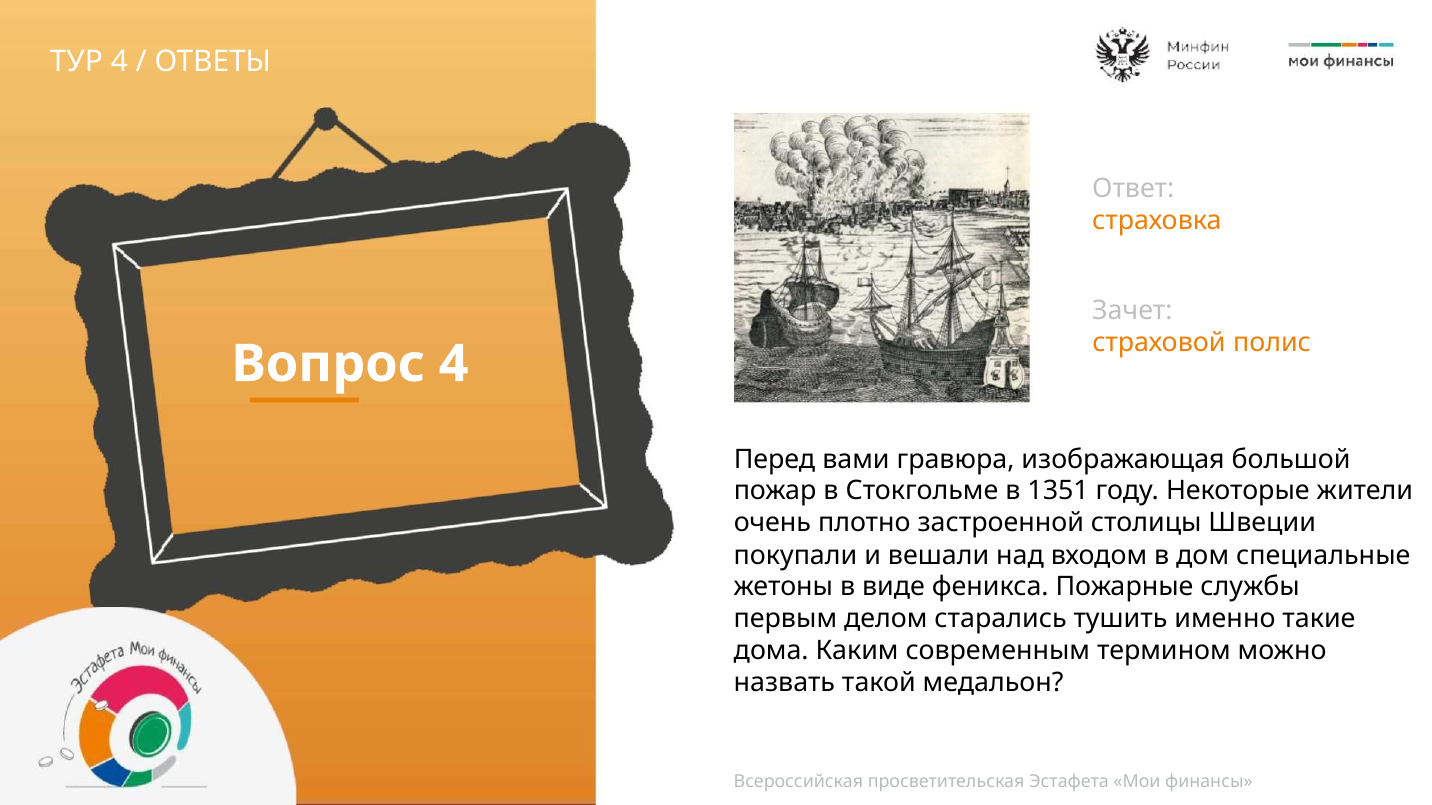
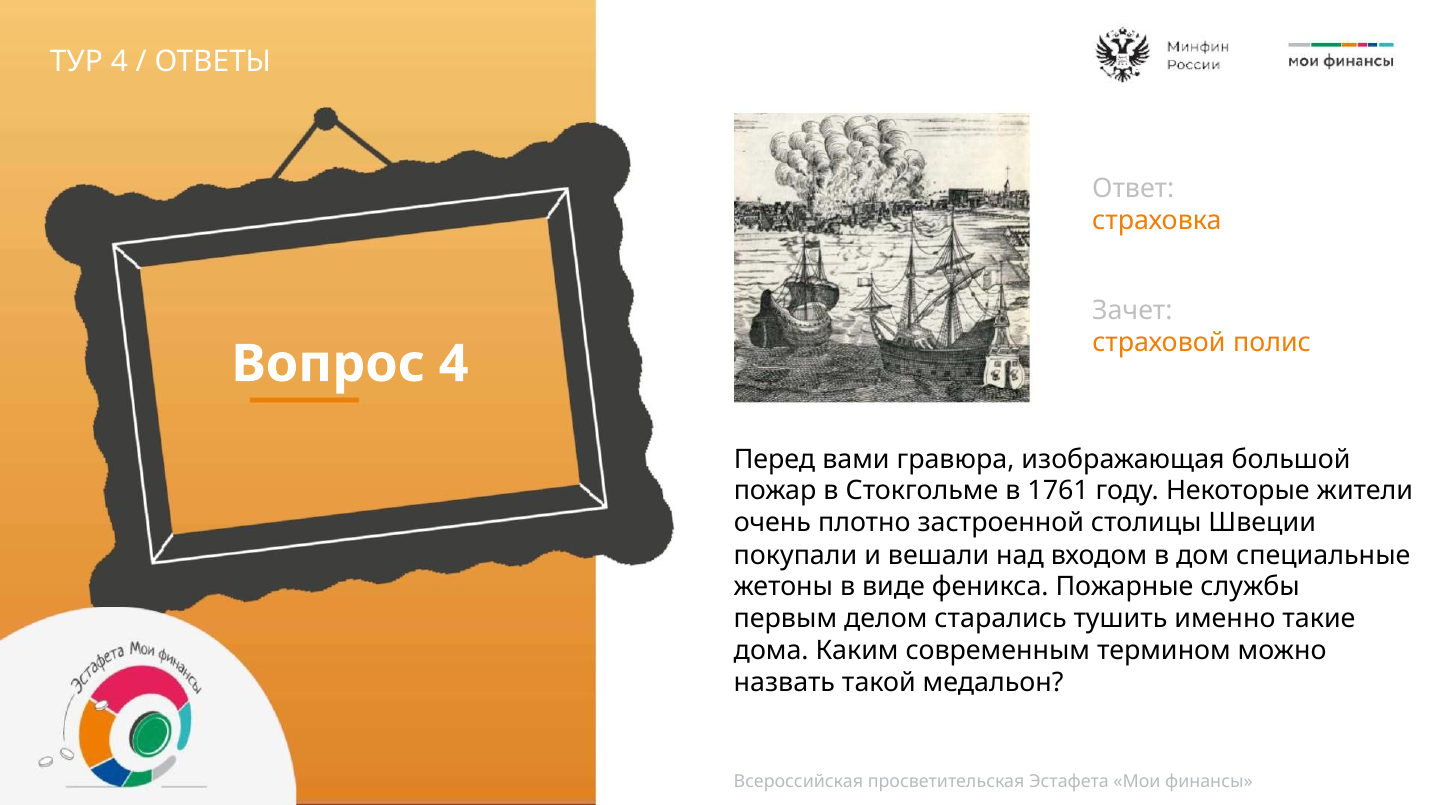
1351: 1351 -> 1761
